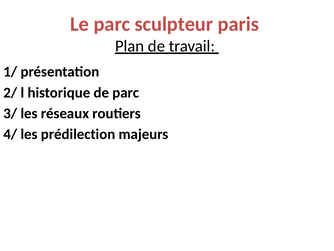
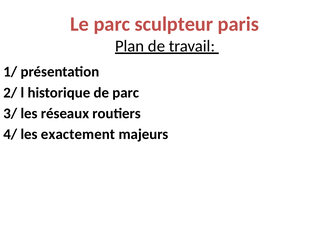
prédilection: prédilection -> exactement
